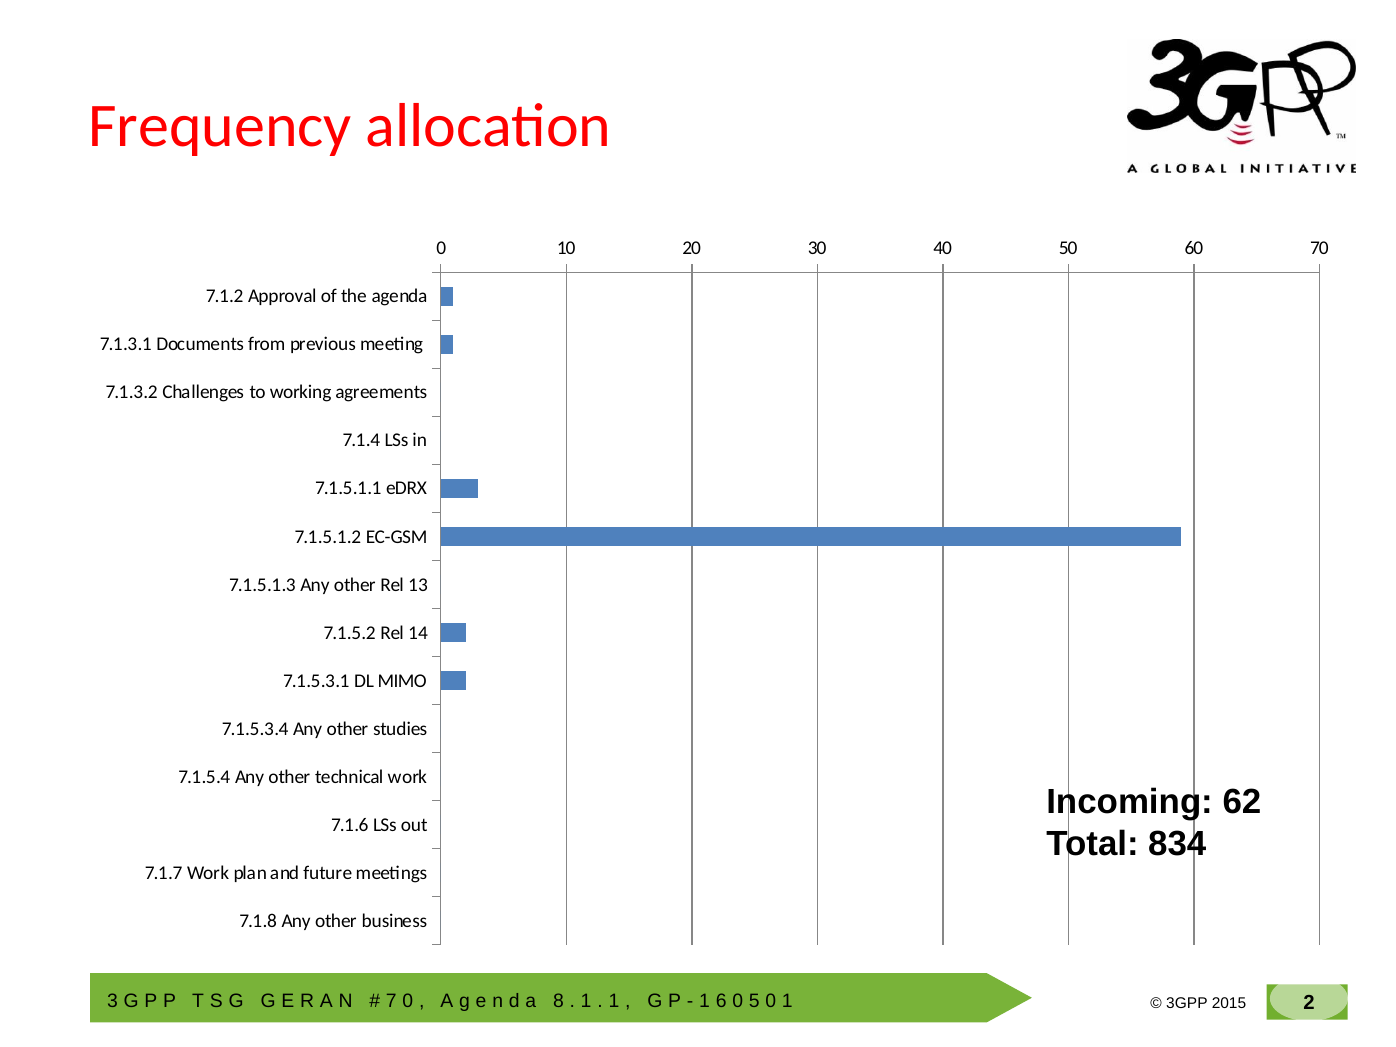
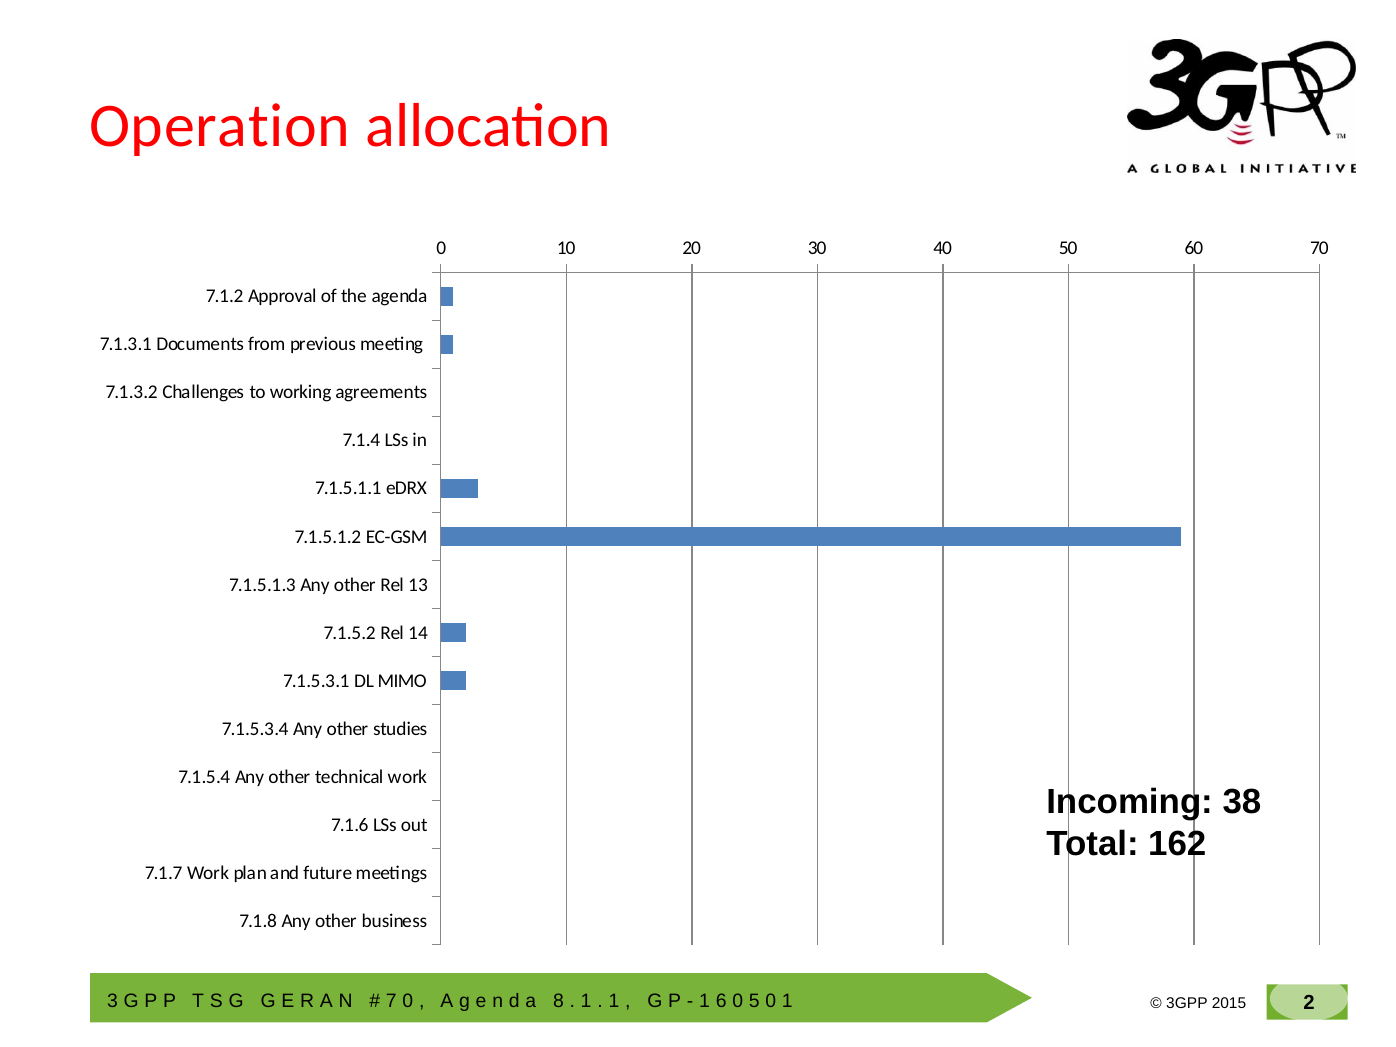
Frequency: Frequency -> Operation
62: 62 -> 38
834: 834 -> 162
